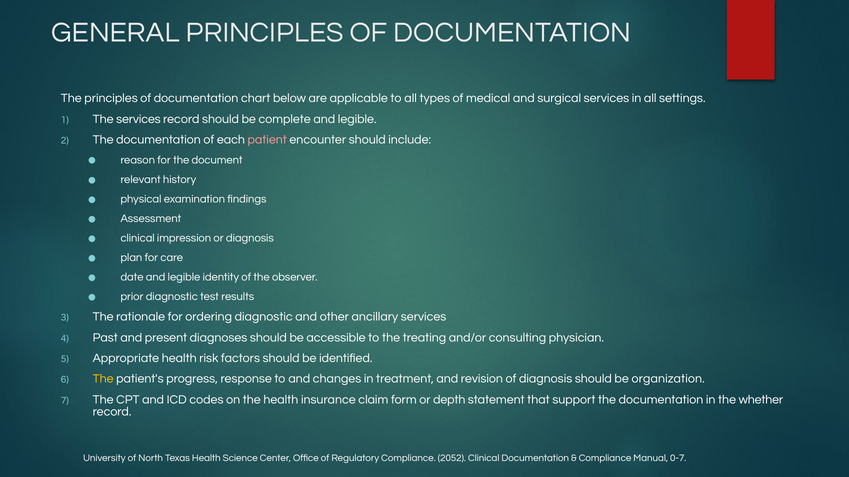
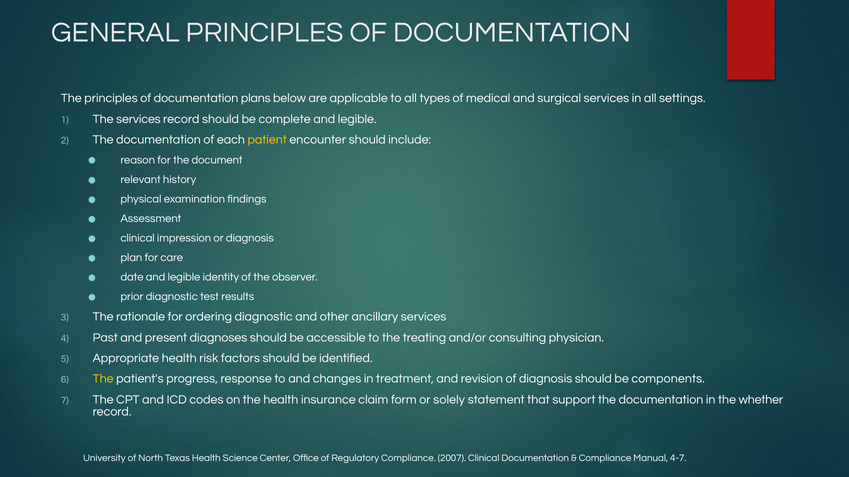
chart: chart -> plans
patient colour: pink -> yellow
organization: organization -> components
depth: depth -> solely
2052: 2052 -> 2007
0-7: 0-7 -> 4-7
